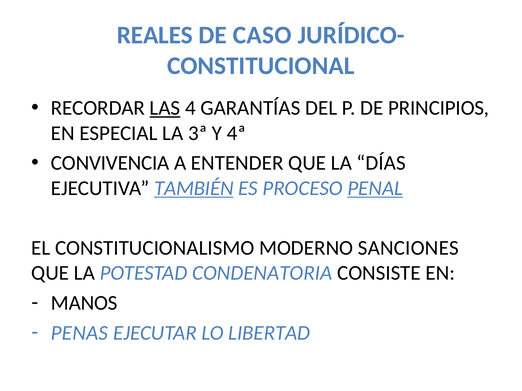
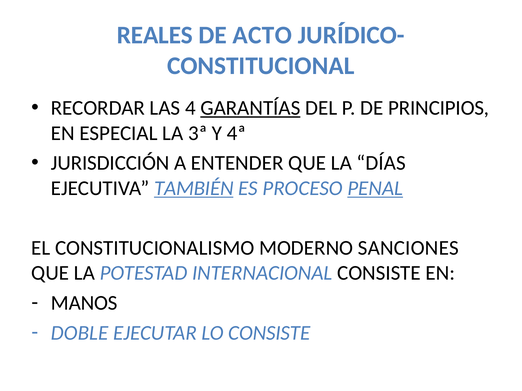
CASO: CASO -> ACTO
LAS underline: present -> none
GARANTÍAS underline: none -> present
CONVIVENCIA: CONVIVENCIA -> JURISDICCIÓN
CONDENATORIA: CONDENATORIA -> INTERNACIONAL
PENAS: PENAS -> DOBLE
LO LIBERTAD: LIBERTAD -> CONSISTE
